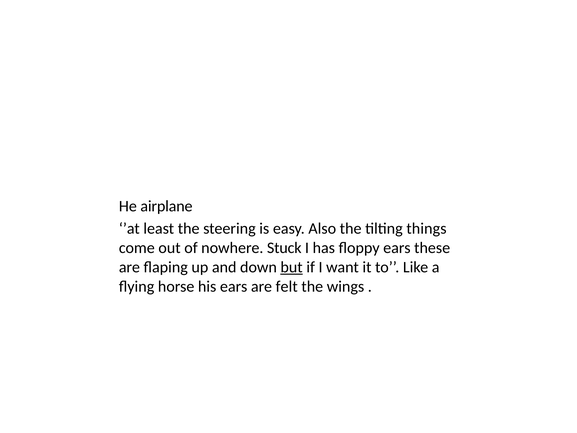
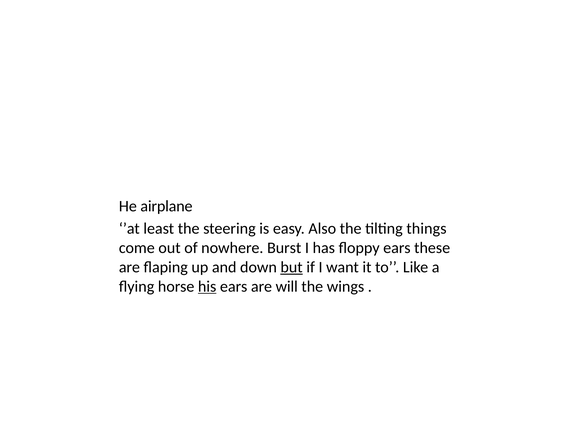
Stuck: Stuck -> Burst
his underline: none -> present
felt: felt -> will
